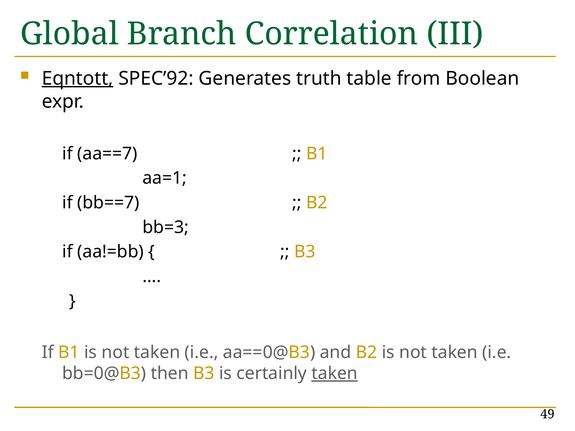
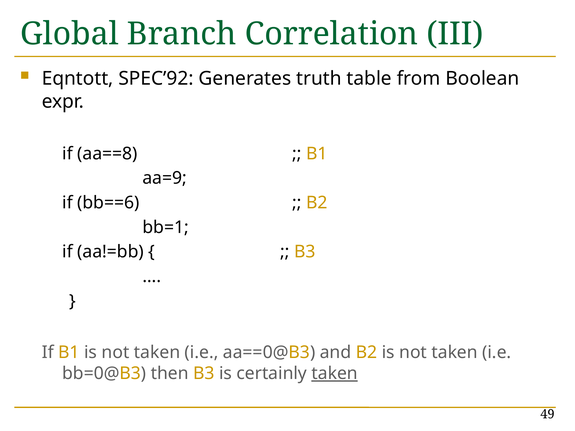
Eqntott underline: present -> none
aa==7: aa==7 -> aa==8
aa=1: aa=1 -> aa=9
bb==7: bb==7 -> bb==6
bb=3: bb=3 -> bb=1
